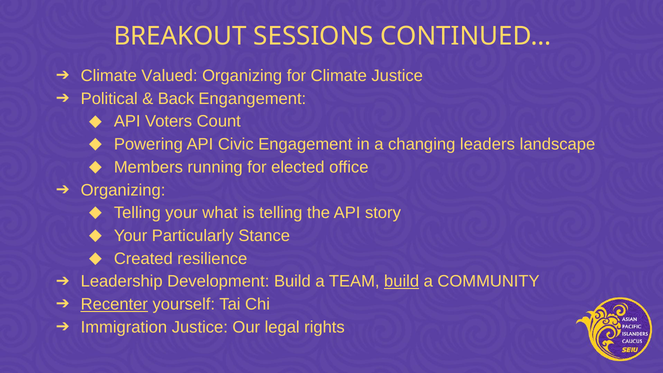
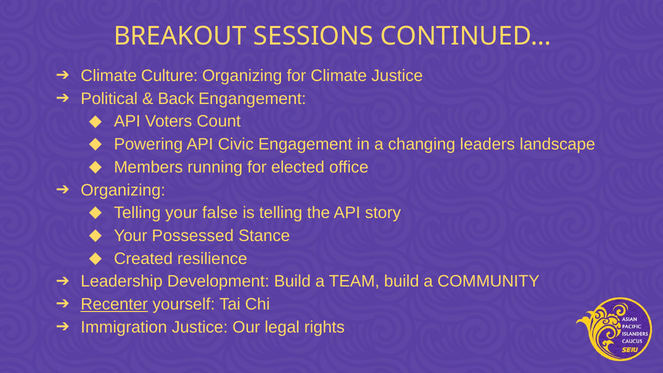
Valued: Valued -> Culture
what: what -> false
Particularly: Particularly -> Possessed
build at (402, 281) underline: present -> none
